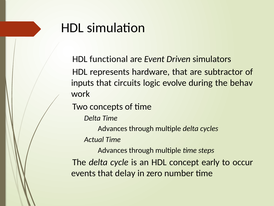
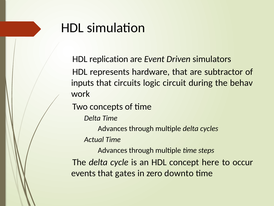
functional: functional -> replication
evolve: evolve -> circuit
early: early -> here
delay: delay -> gates
number: number -> downto
